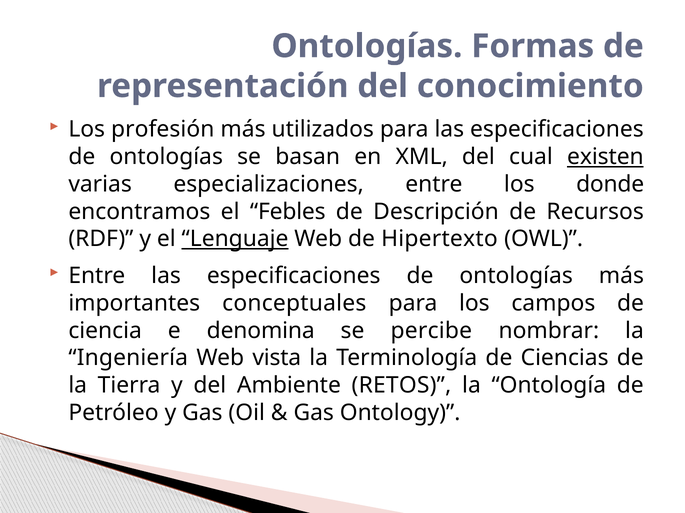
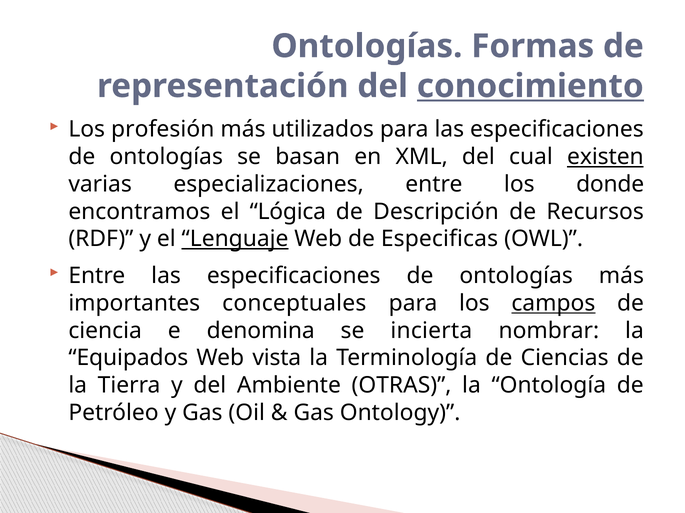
conocimiento underline: none -> present
Febles: Febles -> Lógica
Hipertexto: Hipertexto -> Especificas
campos underline: none -> present
percibe: percibe -> incierta
Ingeniería: Ingeniería -> Equipados
RETOS: RETOS -> OTRAS
